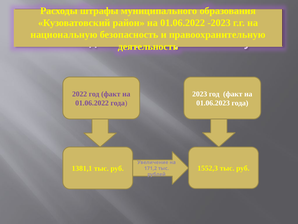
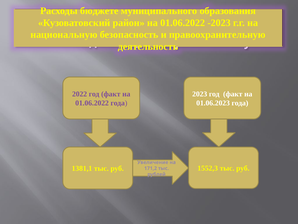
штрафы: штрафы -> бюджете
